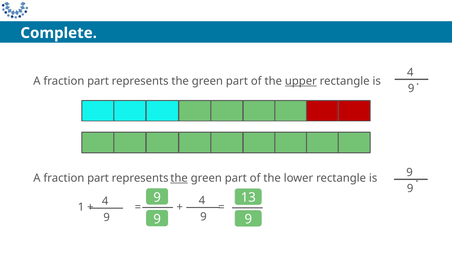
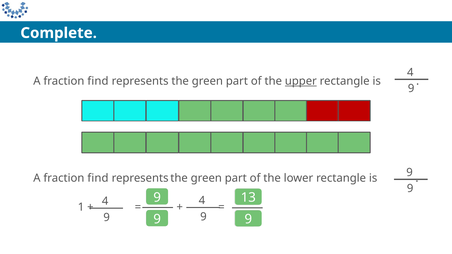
part at (98, 81): part -> find
part at (98, 178): part -> find
the at (179, 178) underline: present -> none
